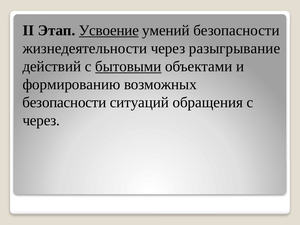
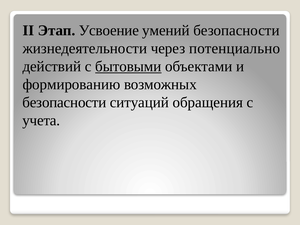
Усвоение underline: present -> none
разыгрывание: разыгрывание -> потенциально
через at (41, 120): через -> учета
